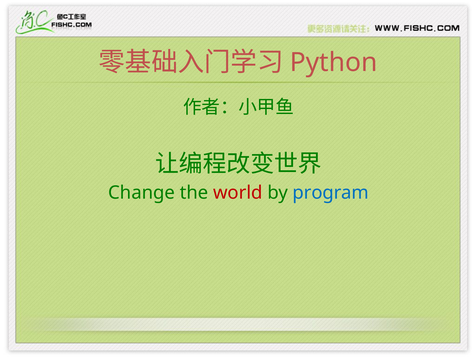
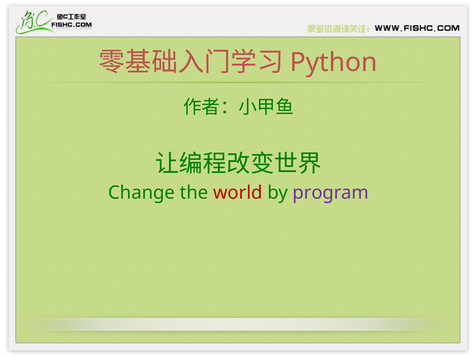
program colour: blue -> purple
